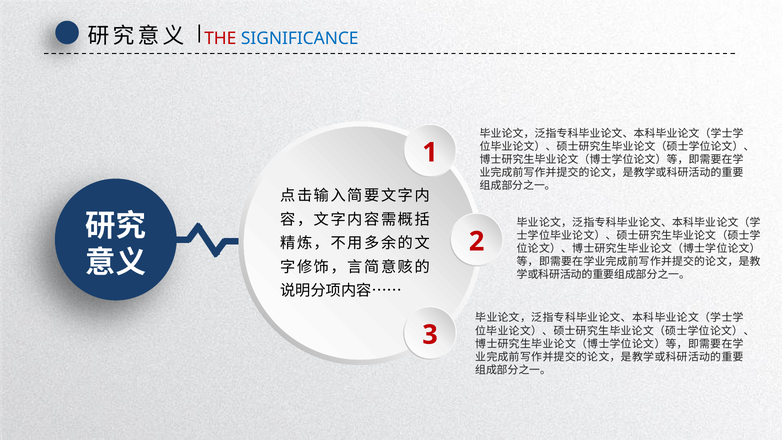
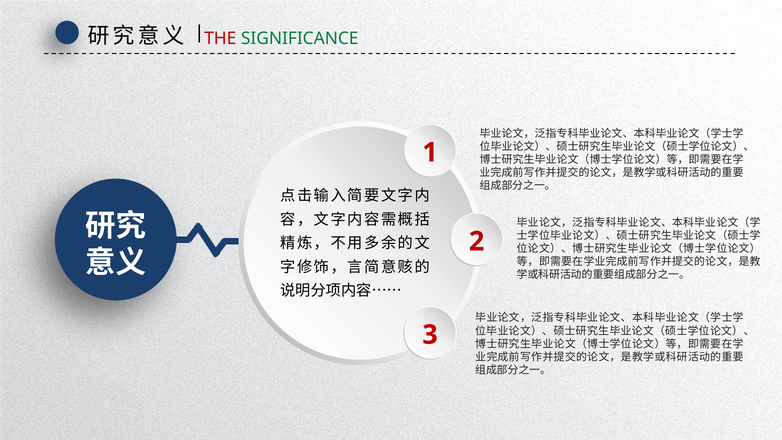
SIGNIFICANCE colour: blue -> green
